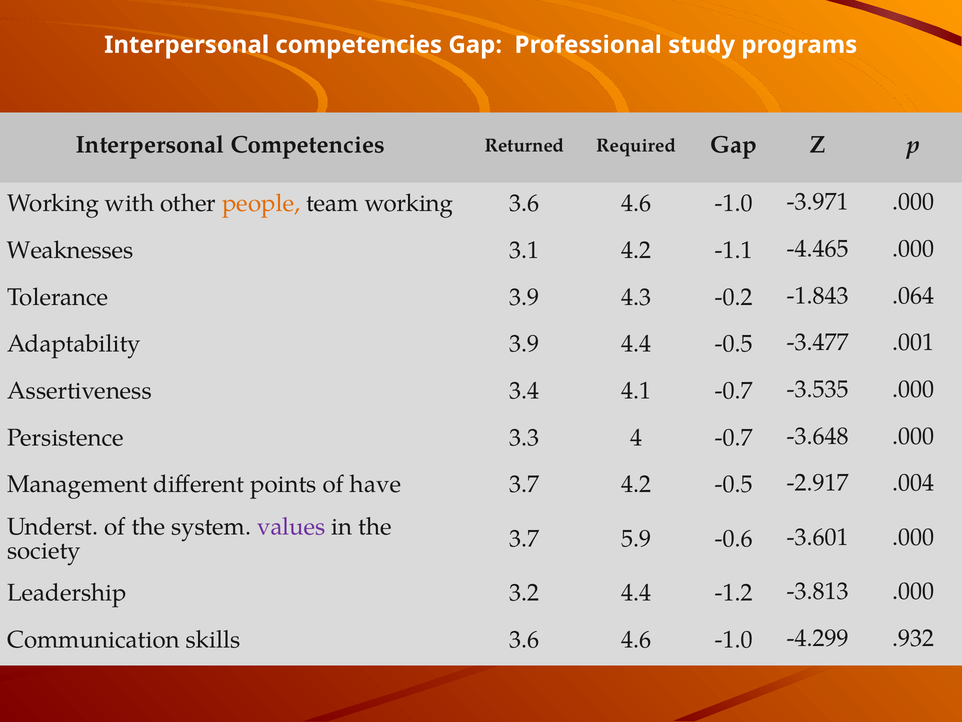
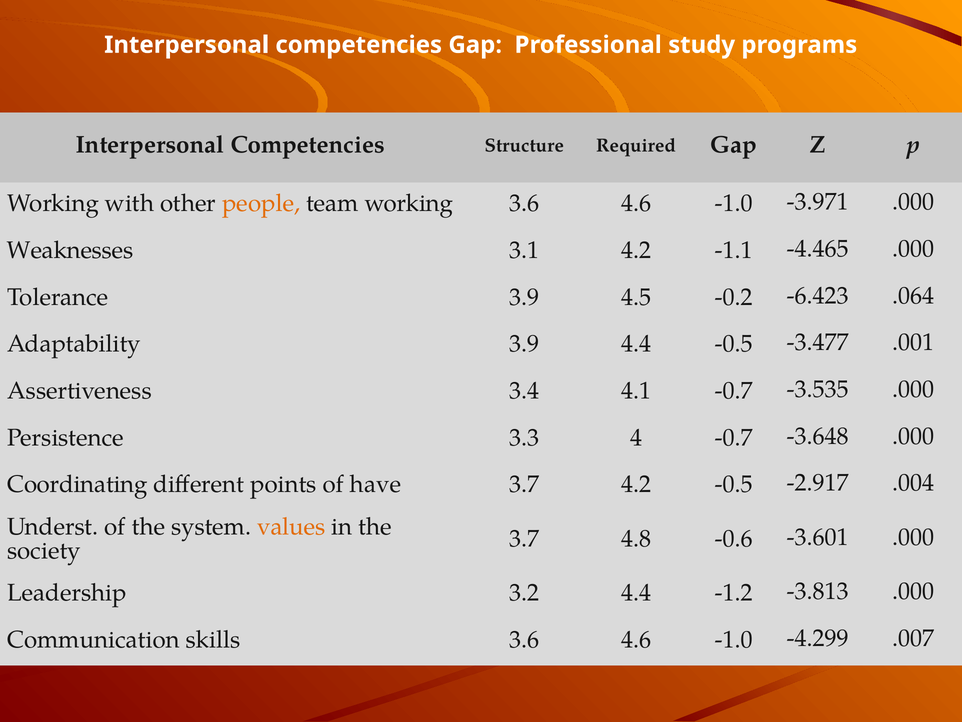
Returned: Returned -> Structure
4.3: 4.3 -> 4.5
-1.843: -1.843 -> -6.423
Management: Management -> Coordinating
values colour: purple -> orange
5.9: 5.9 -> 4.8
.932: .932 -> .007
